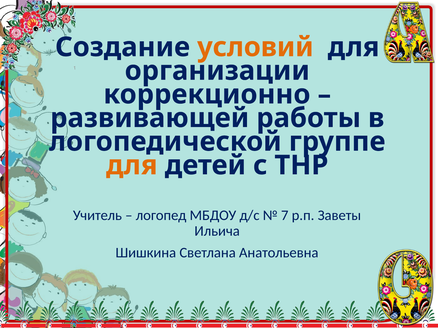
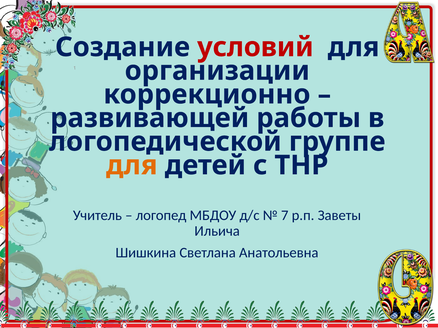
условий colour: orange -> red
